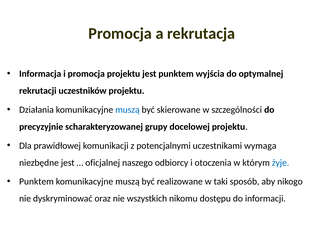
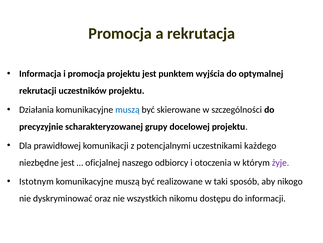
wymaga: wymaga -> każdego
żyje colour: blue -> purple
Punktem at (36, 181): Punktem -> Istotnym
